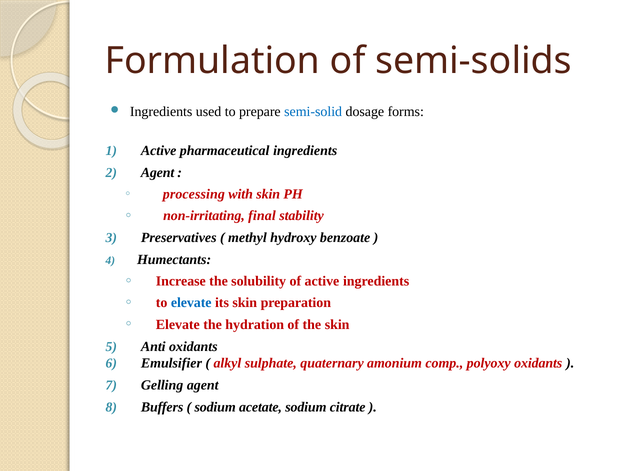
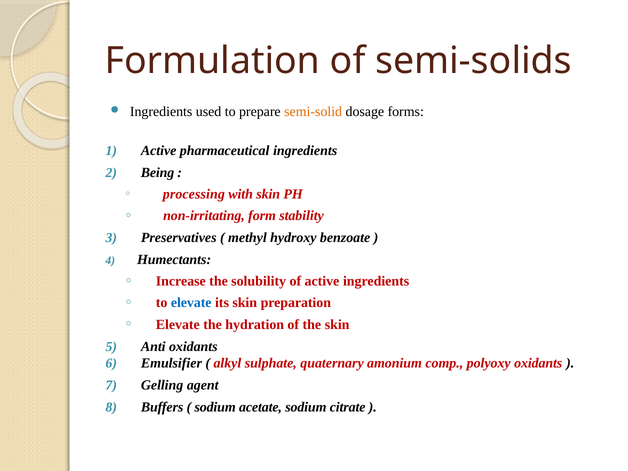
semi-solid colour: blue -> orange
Agent at (158, 173): Agent -> Being
final: final -> form
